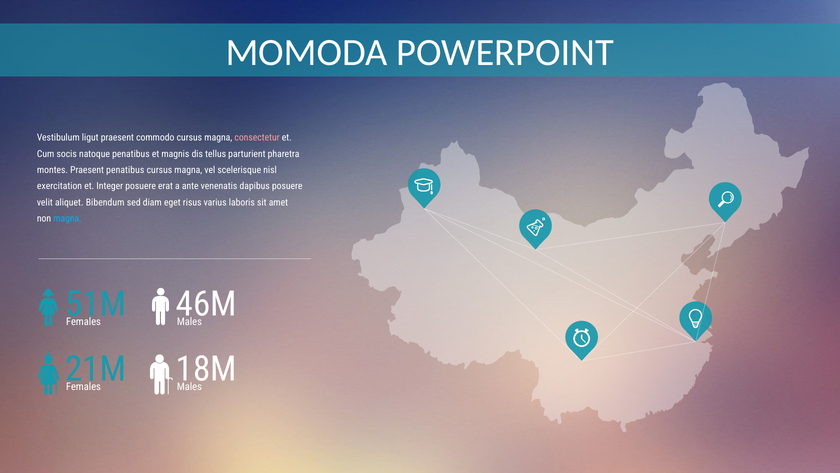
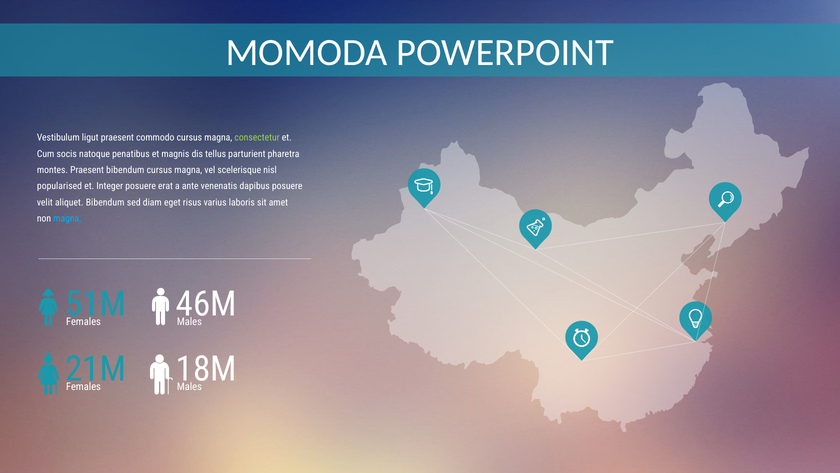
consectetur colour: pink -> light green
Praesent penatibus: penatibus -> bibendum
exercitation: exercitation -> popularised
